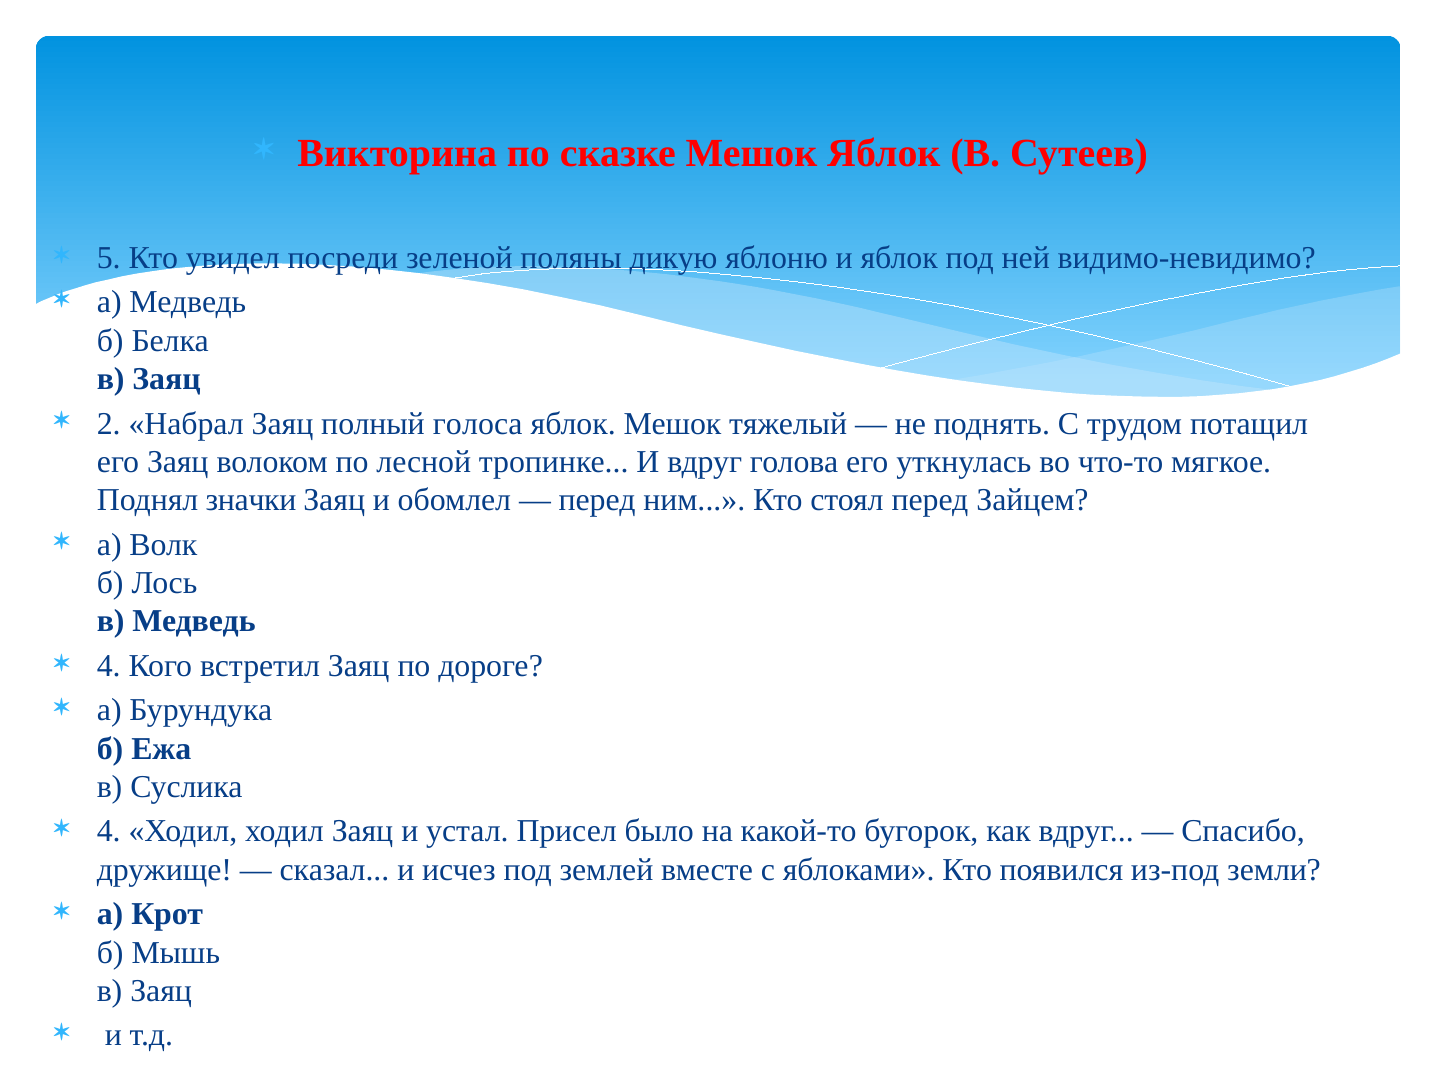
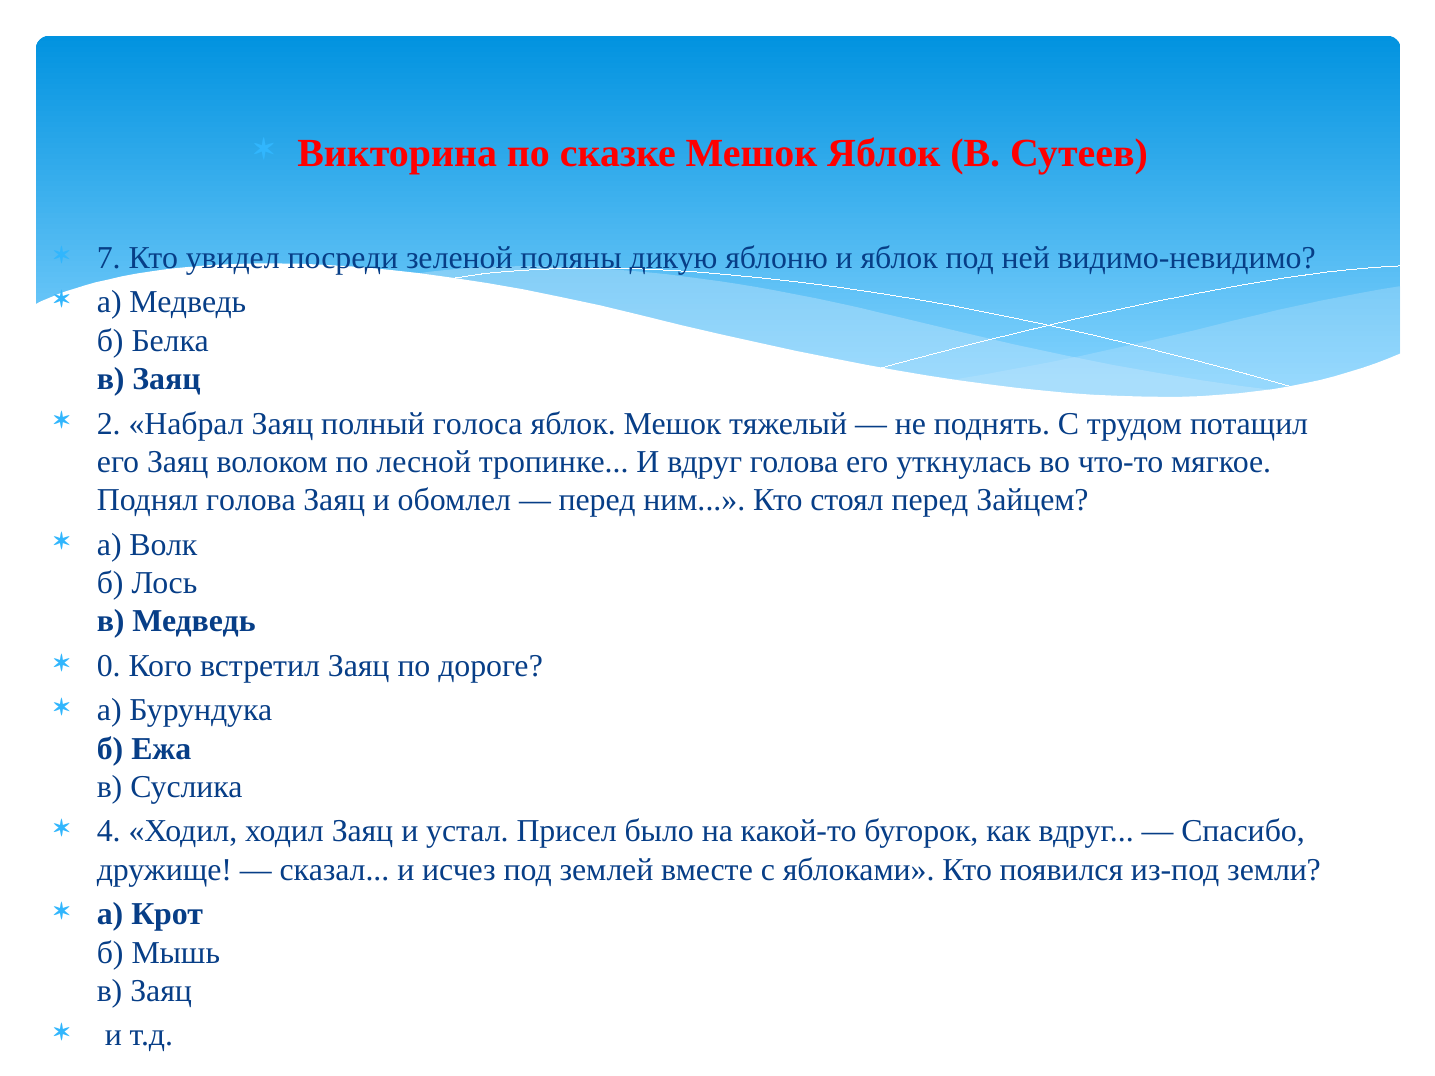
5: 5 -> 7
Поднял значки: значки -> голова
4 at (109, 666): 4 -> 0
